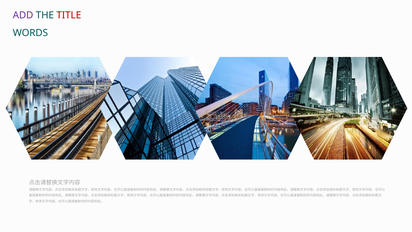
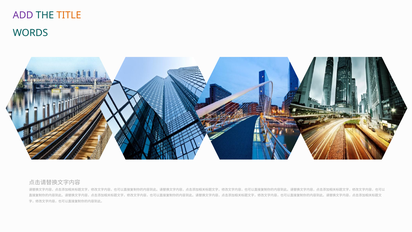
TITLE colour: red -> orange
